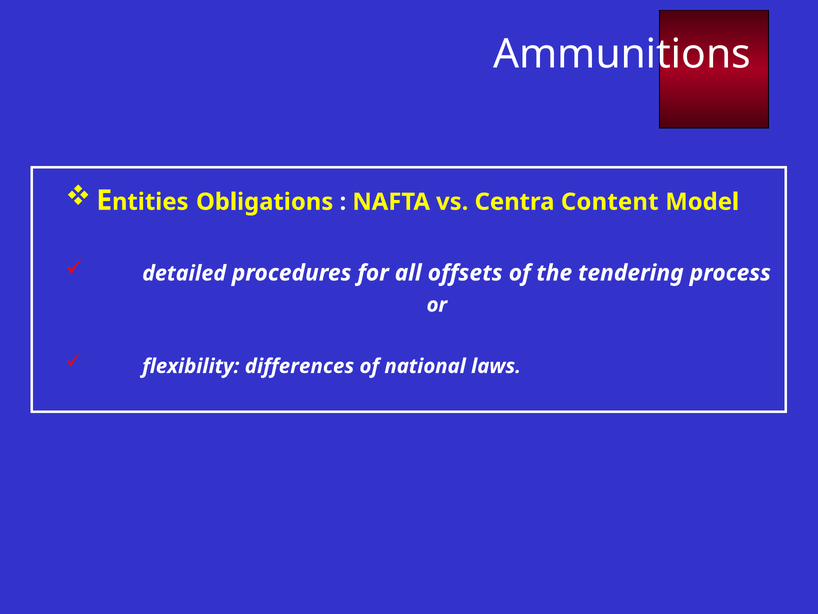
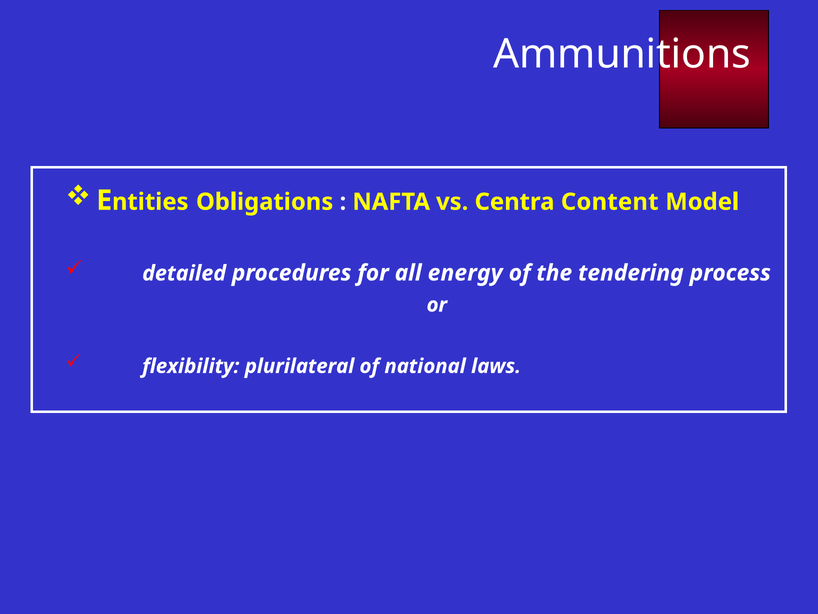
offsets: offsets -> energy
differences: differences -> plurilateral
